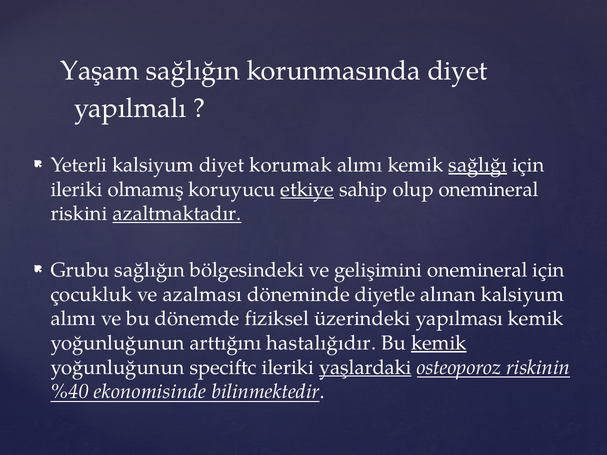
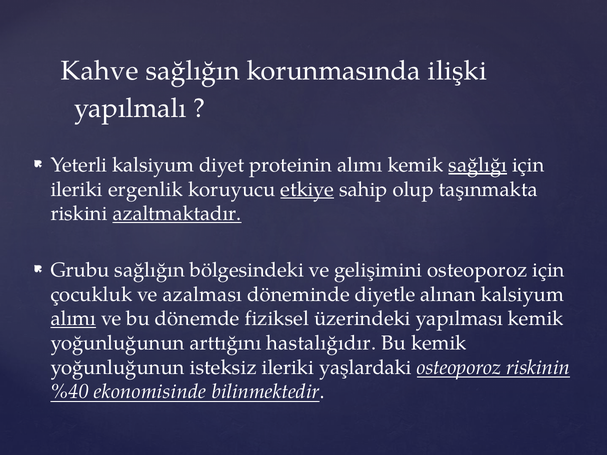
Yaşam: Yaşam -> Kahve
korunmasında diyet: diyet -> ilişki
korumak: korumak -> proteinin
olmamış: olmamış -> ergenlik
olup onemineral: onemineral -> taşınmakta
gelişimini onemineral: onemineral -> osteoporoz
alımı at (73, 319) underline: none -> present
kemik at (439, 343) underline: present -> none
speciftc: speciftc -> isteksiz
yaşlardaki underline: present -> none
